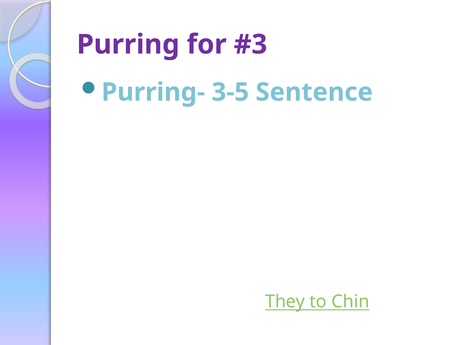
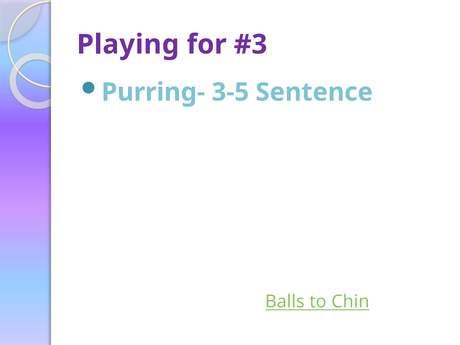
Purring: Purring -> Playing
They: They -> Balls
